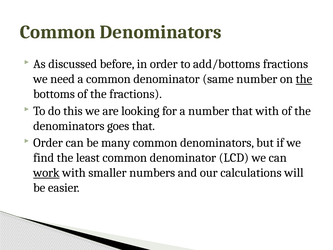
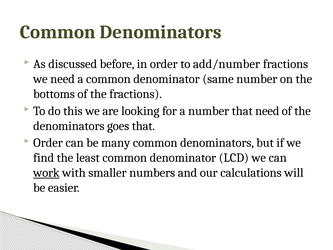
add/bottoms: add/bottoms -> add/number
the at (304, 79) underline: present -> none
that with: with -> need
